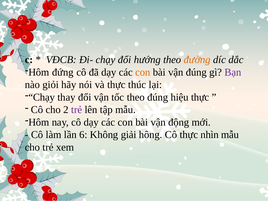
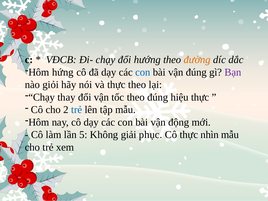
đứng: đứng -> hứng
con at (143, 72) colour: orange -> blue
thực thúc: thúc -> theo
trẻ at (77, 110) colour: purple -> blue
6: 6 -> 5
hông: hông -> phục
